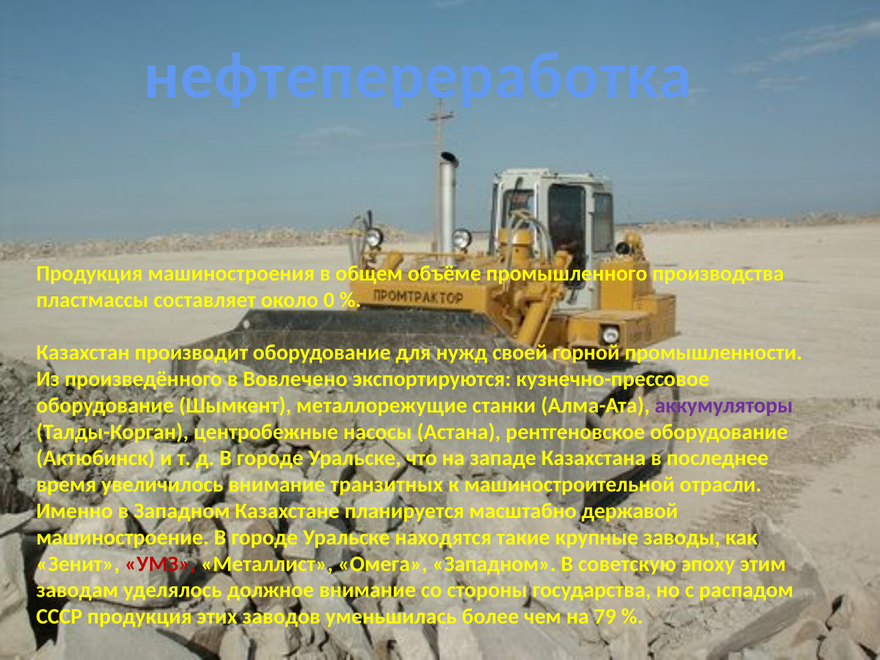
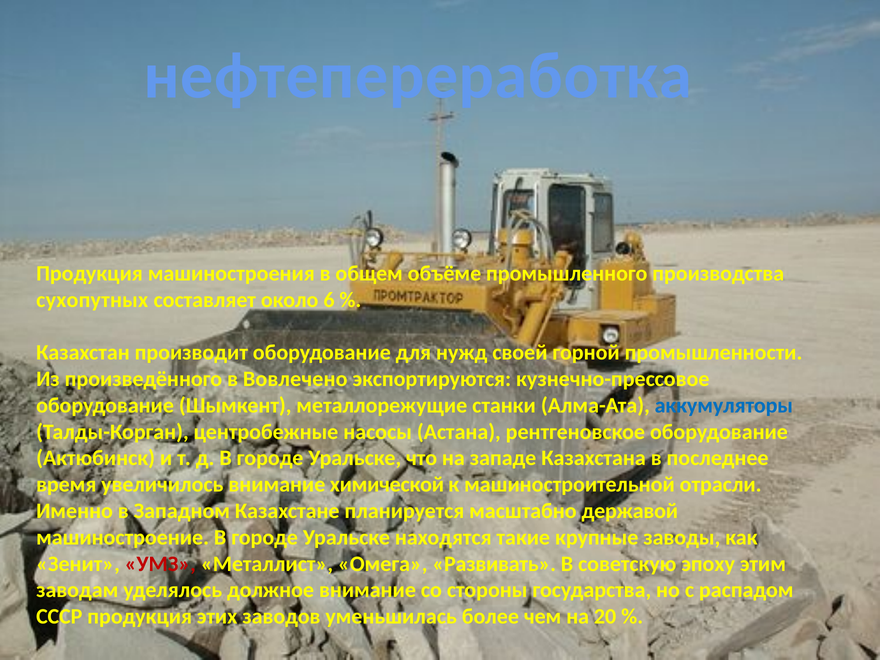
пластмассы: пластмассы -> сухопутных
0: 0 -> 6
аккумуляторы colour: purple -> blue
транзитных: транзитных -> химической
Омега Западном: Западном -> Развивать
79: 79 -> 20
